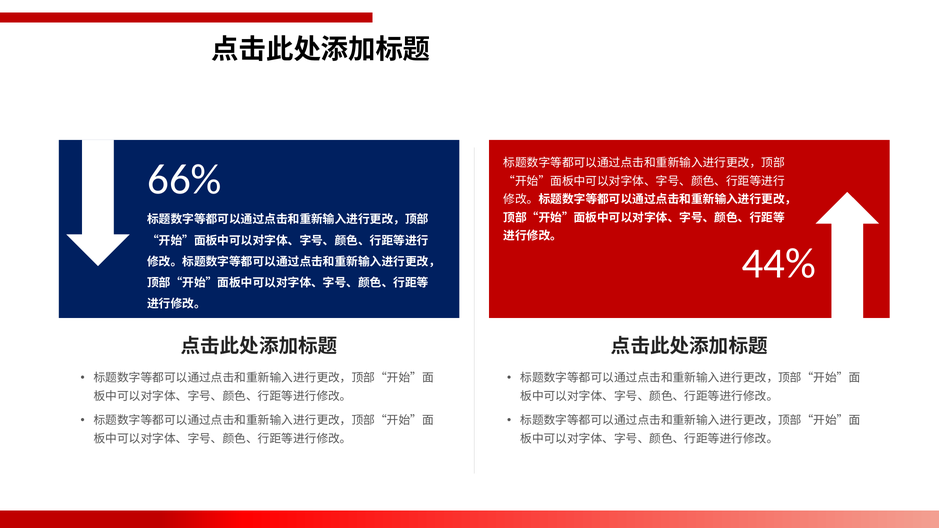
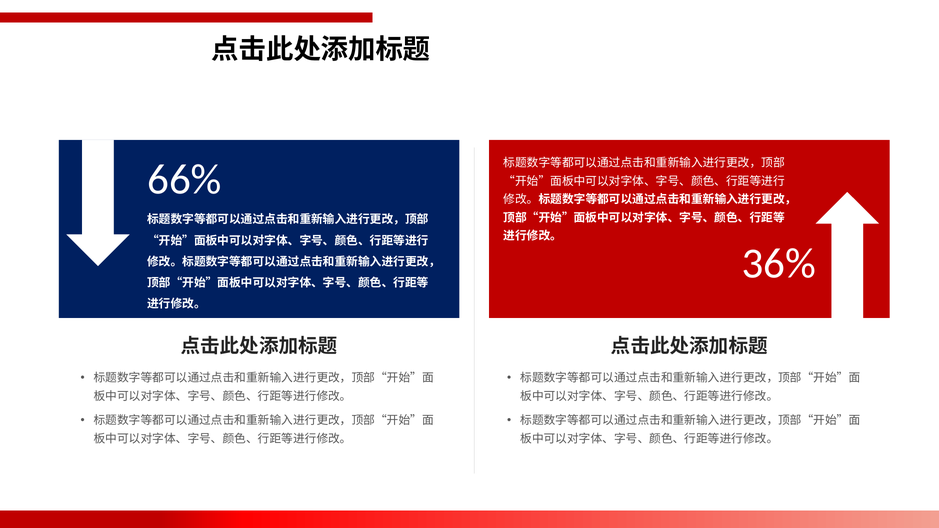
44%: 44% -> 36%
